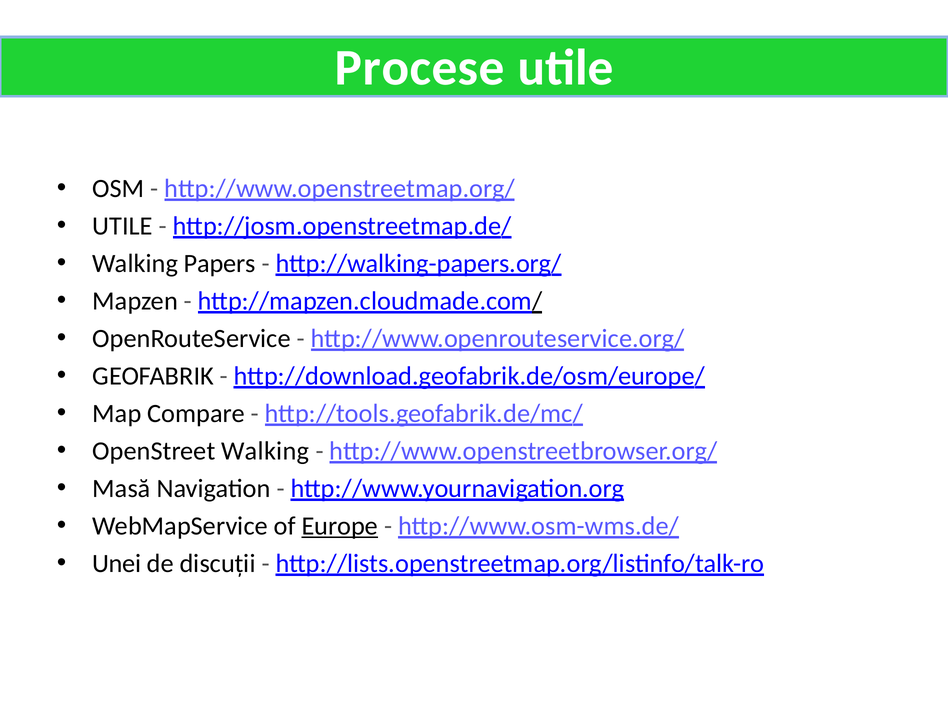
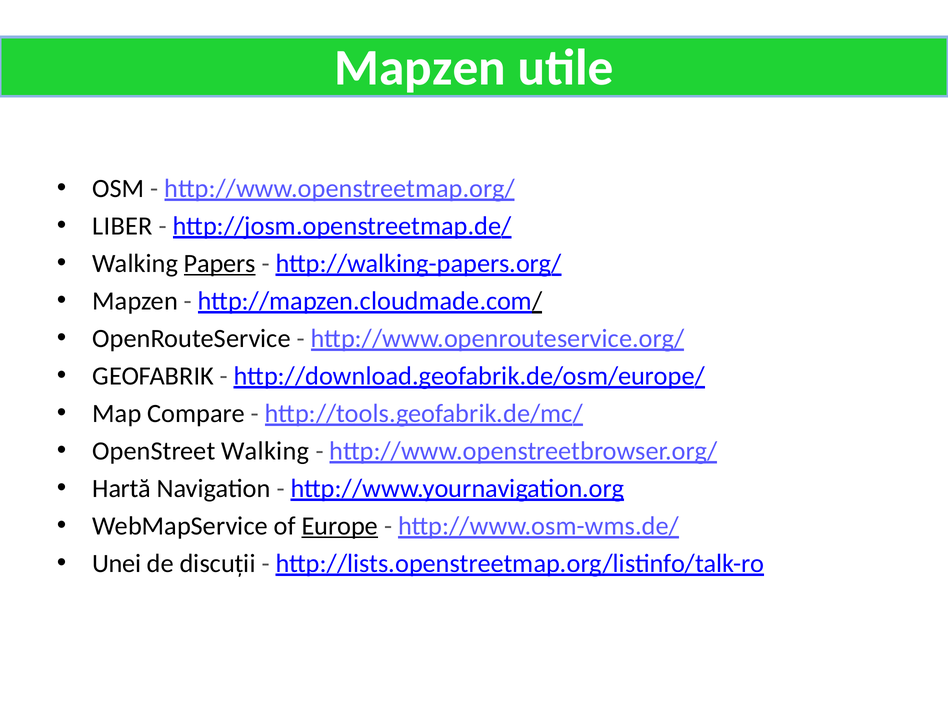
Procese at (420, 68): Procese -> Mapzen
UTILE at (123, 226): UTILE -> LIBER
Papers underline: none -> present
Masă: Masă -> Hartă
